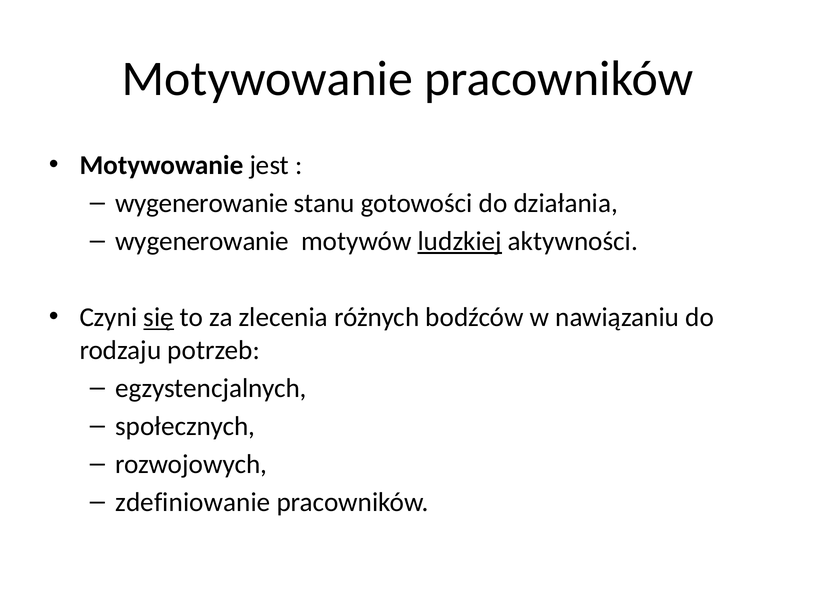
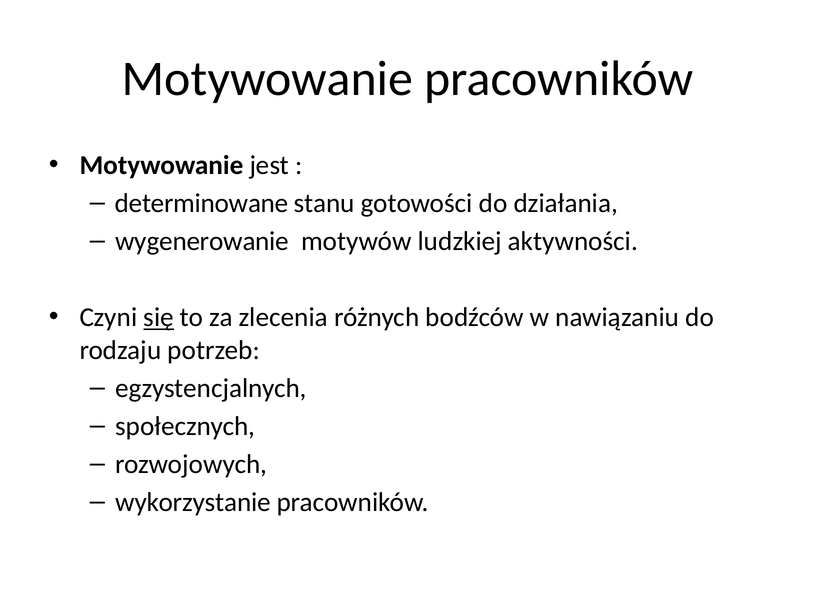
wygenerowanie at (202, 203): wygenerowanie -> determinowane
ludzkiej underline: present -> none
zdefiniowanie: zdefiniowanie -> wykorzystanie
